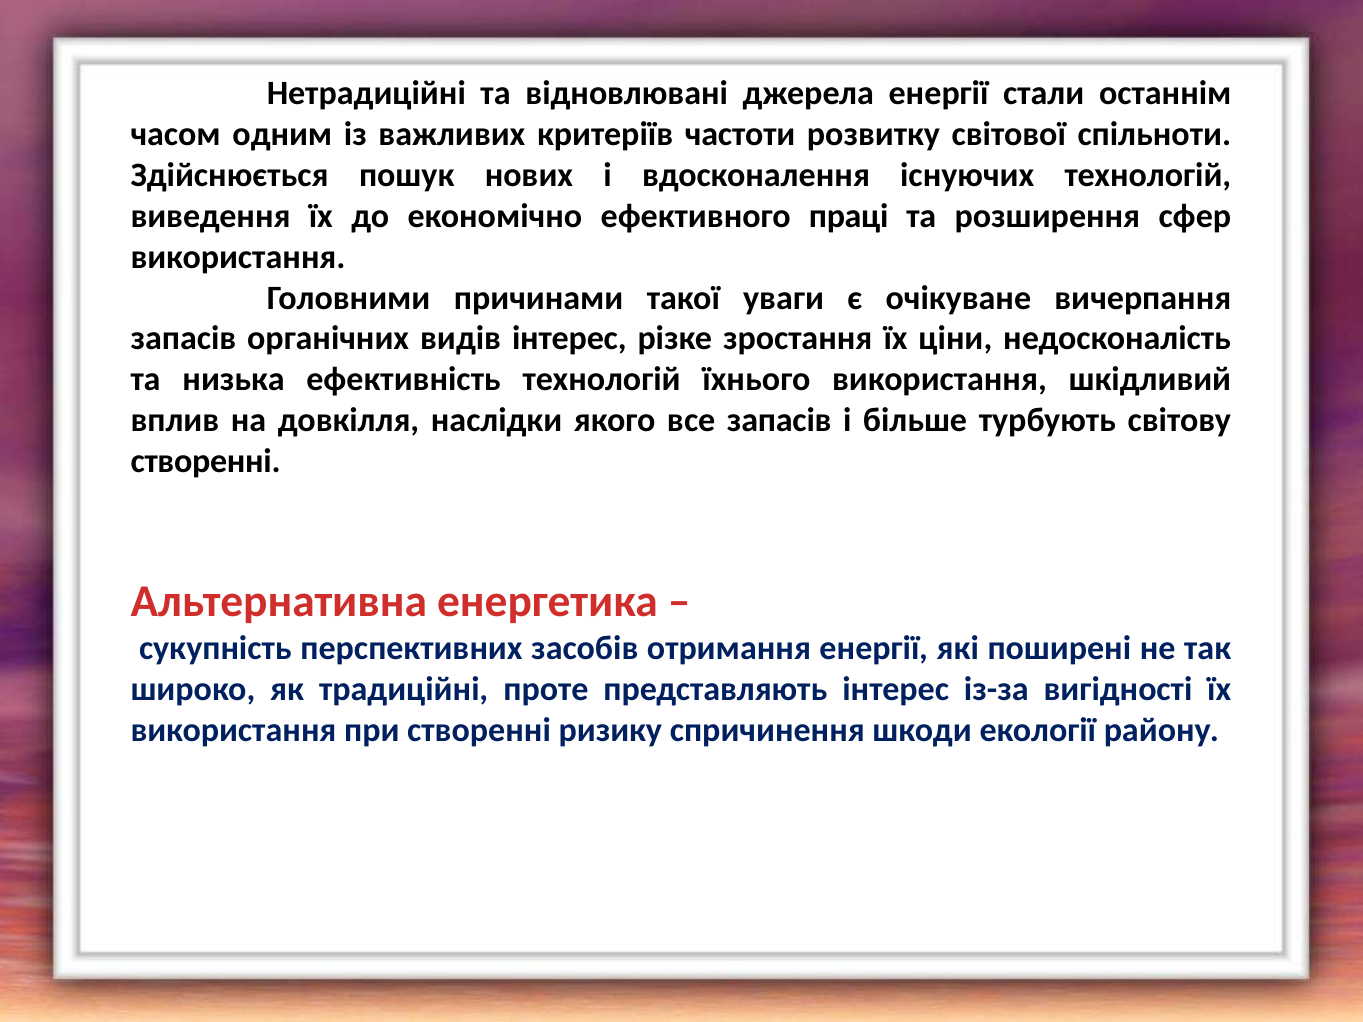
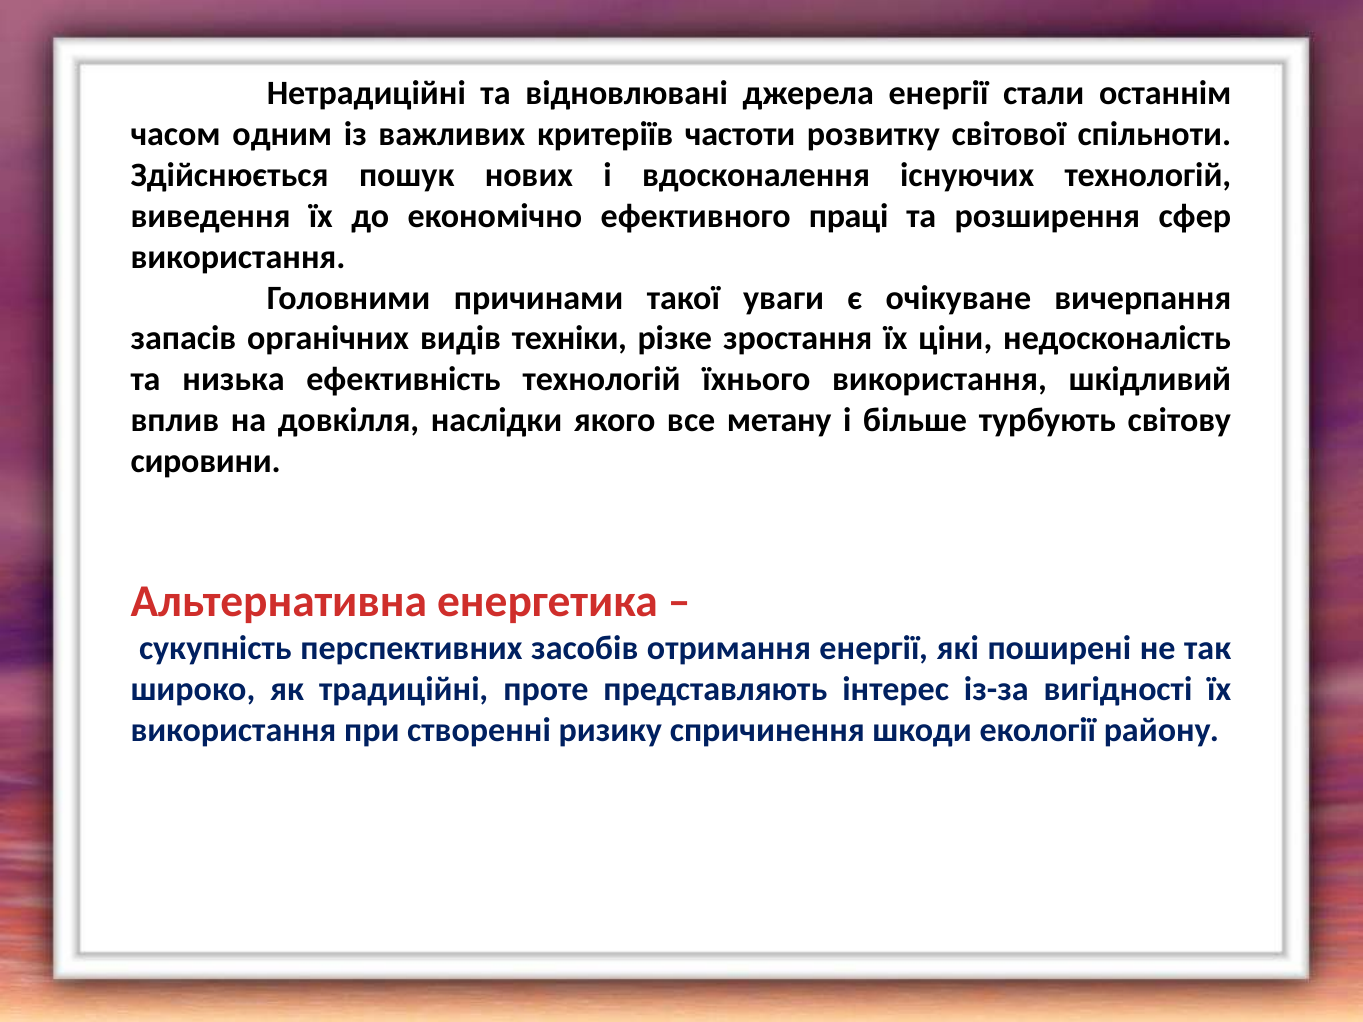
видів інтерес: інтерес -> техніки
все запасів: запасів -> метану
створенні at (206, 461): створенні -> сировини
